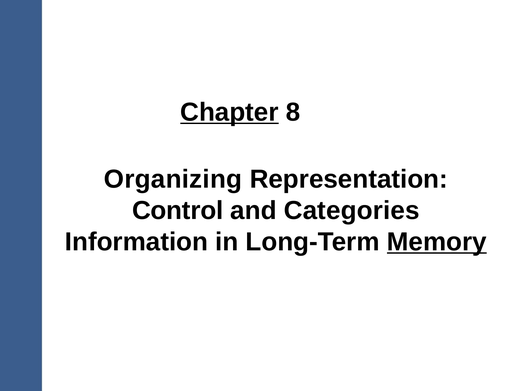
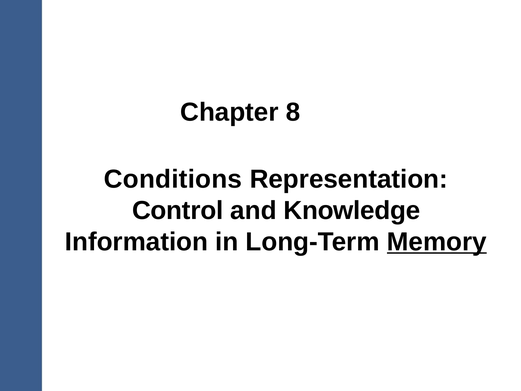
Chapter underline: present -> none
Organizing: Organizing -> Conditions
Categories: Categories -> Knowledge
